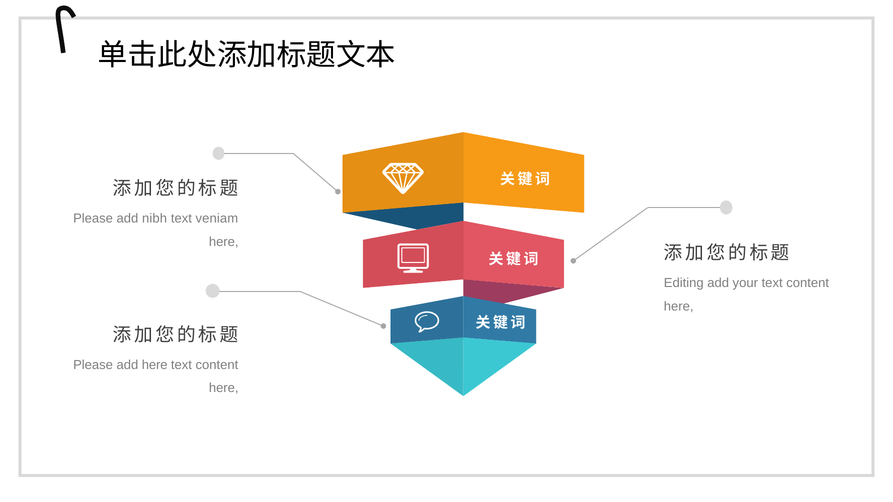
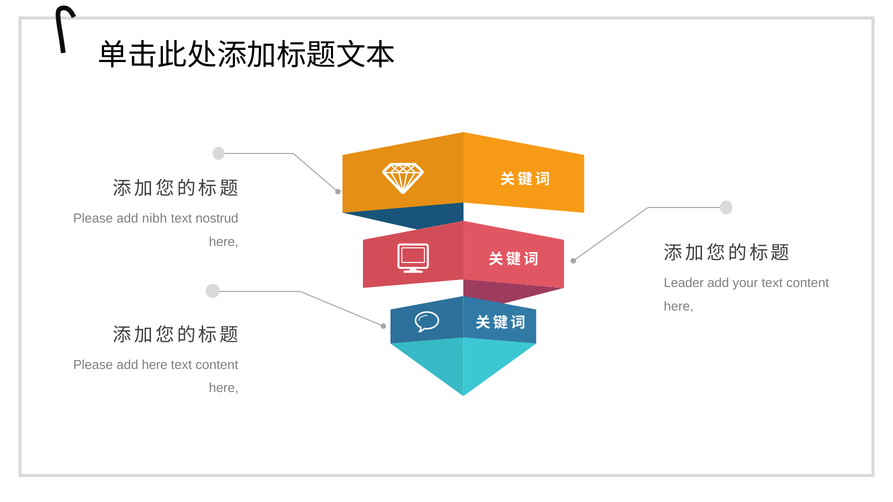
veniam: veniam -> nostrud
Editing: Editing -> Leader
